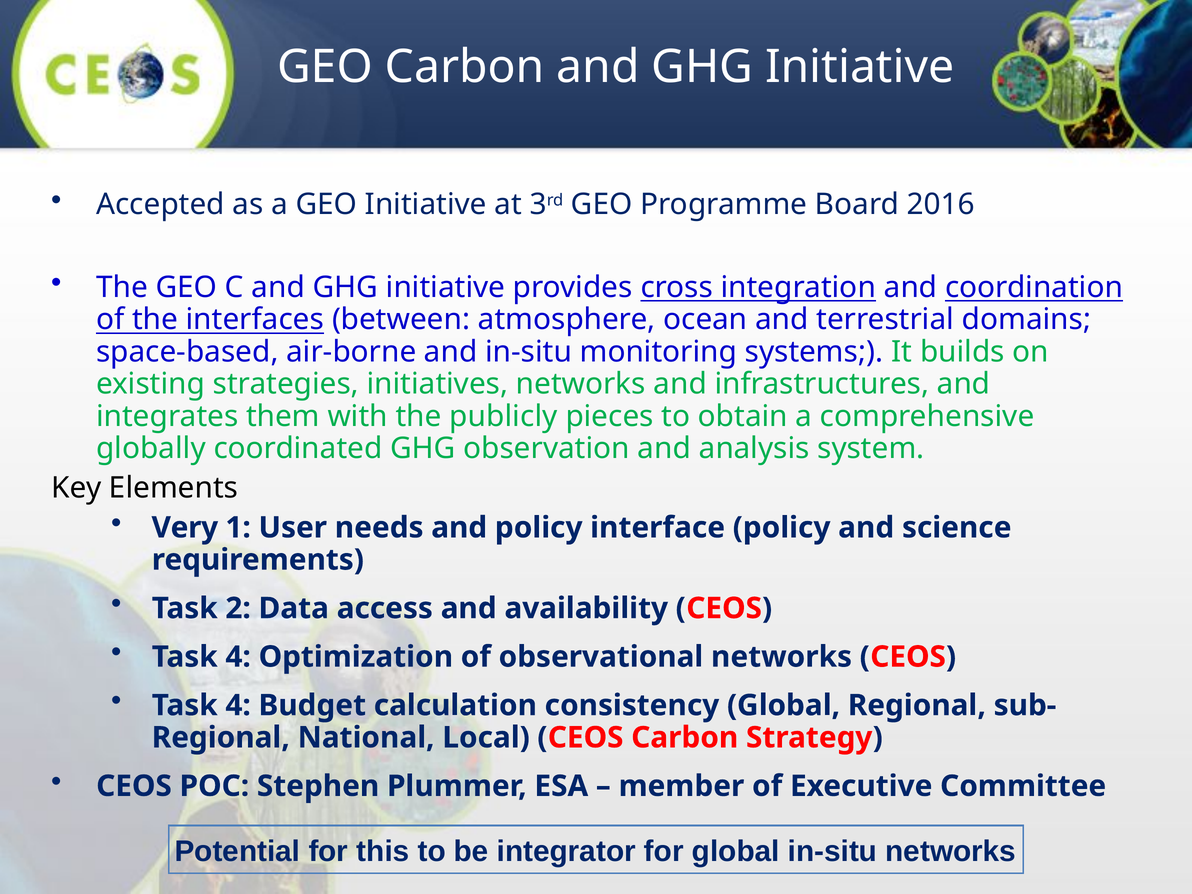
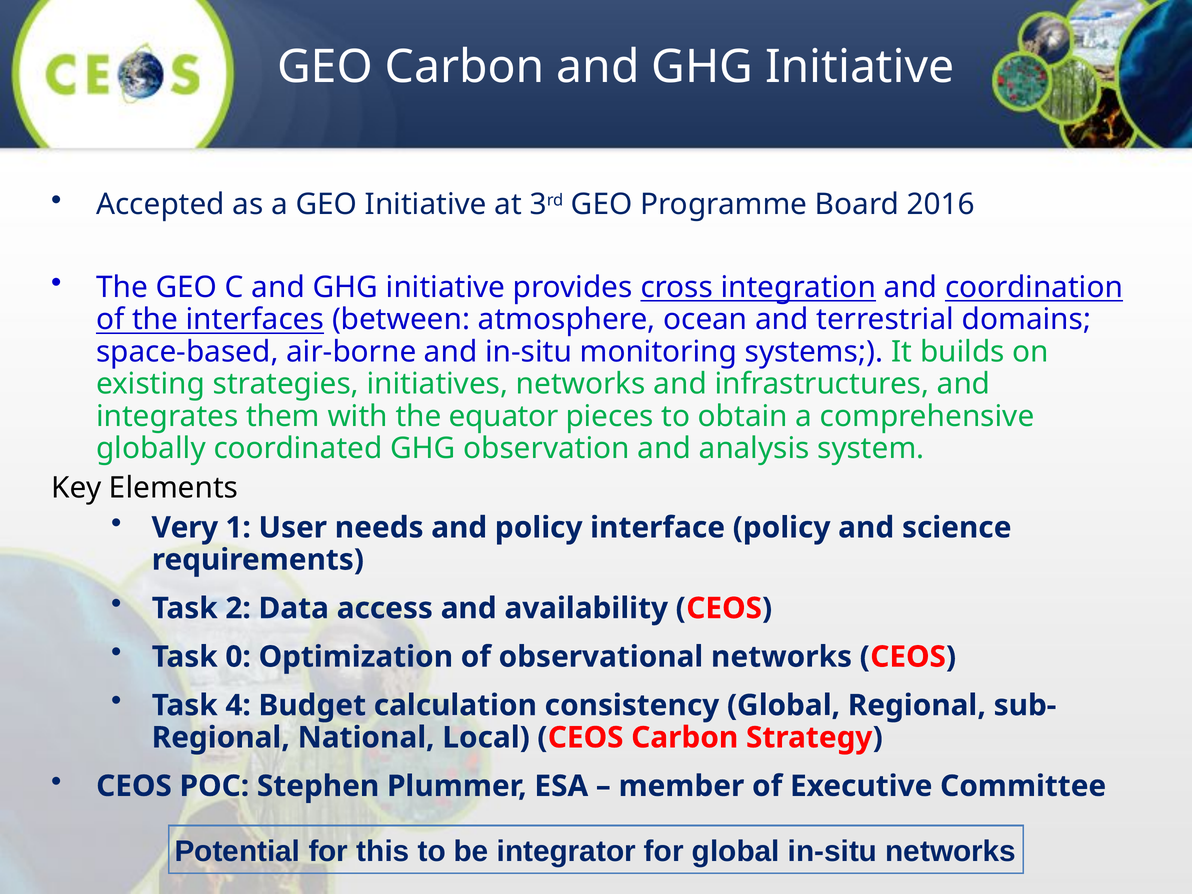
publicly: publicly -> equator
4 at (238, 657): 4 -> 0
